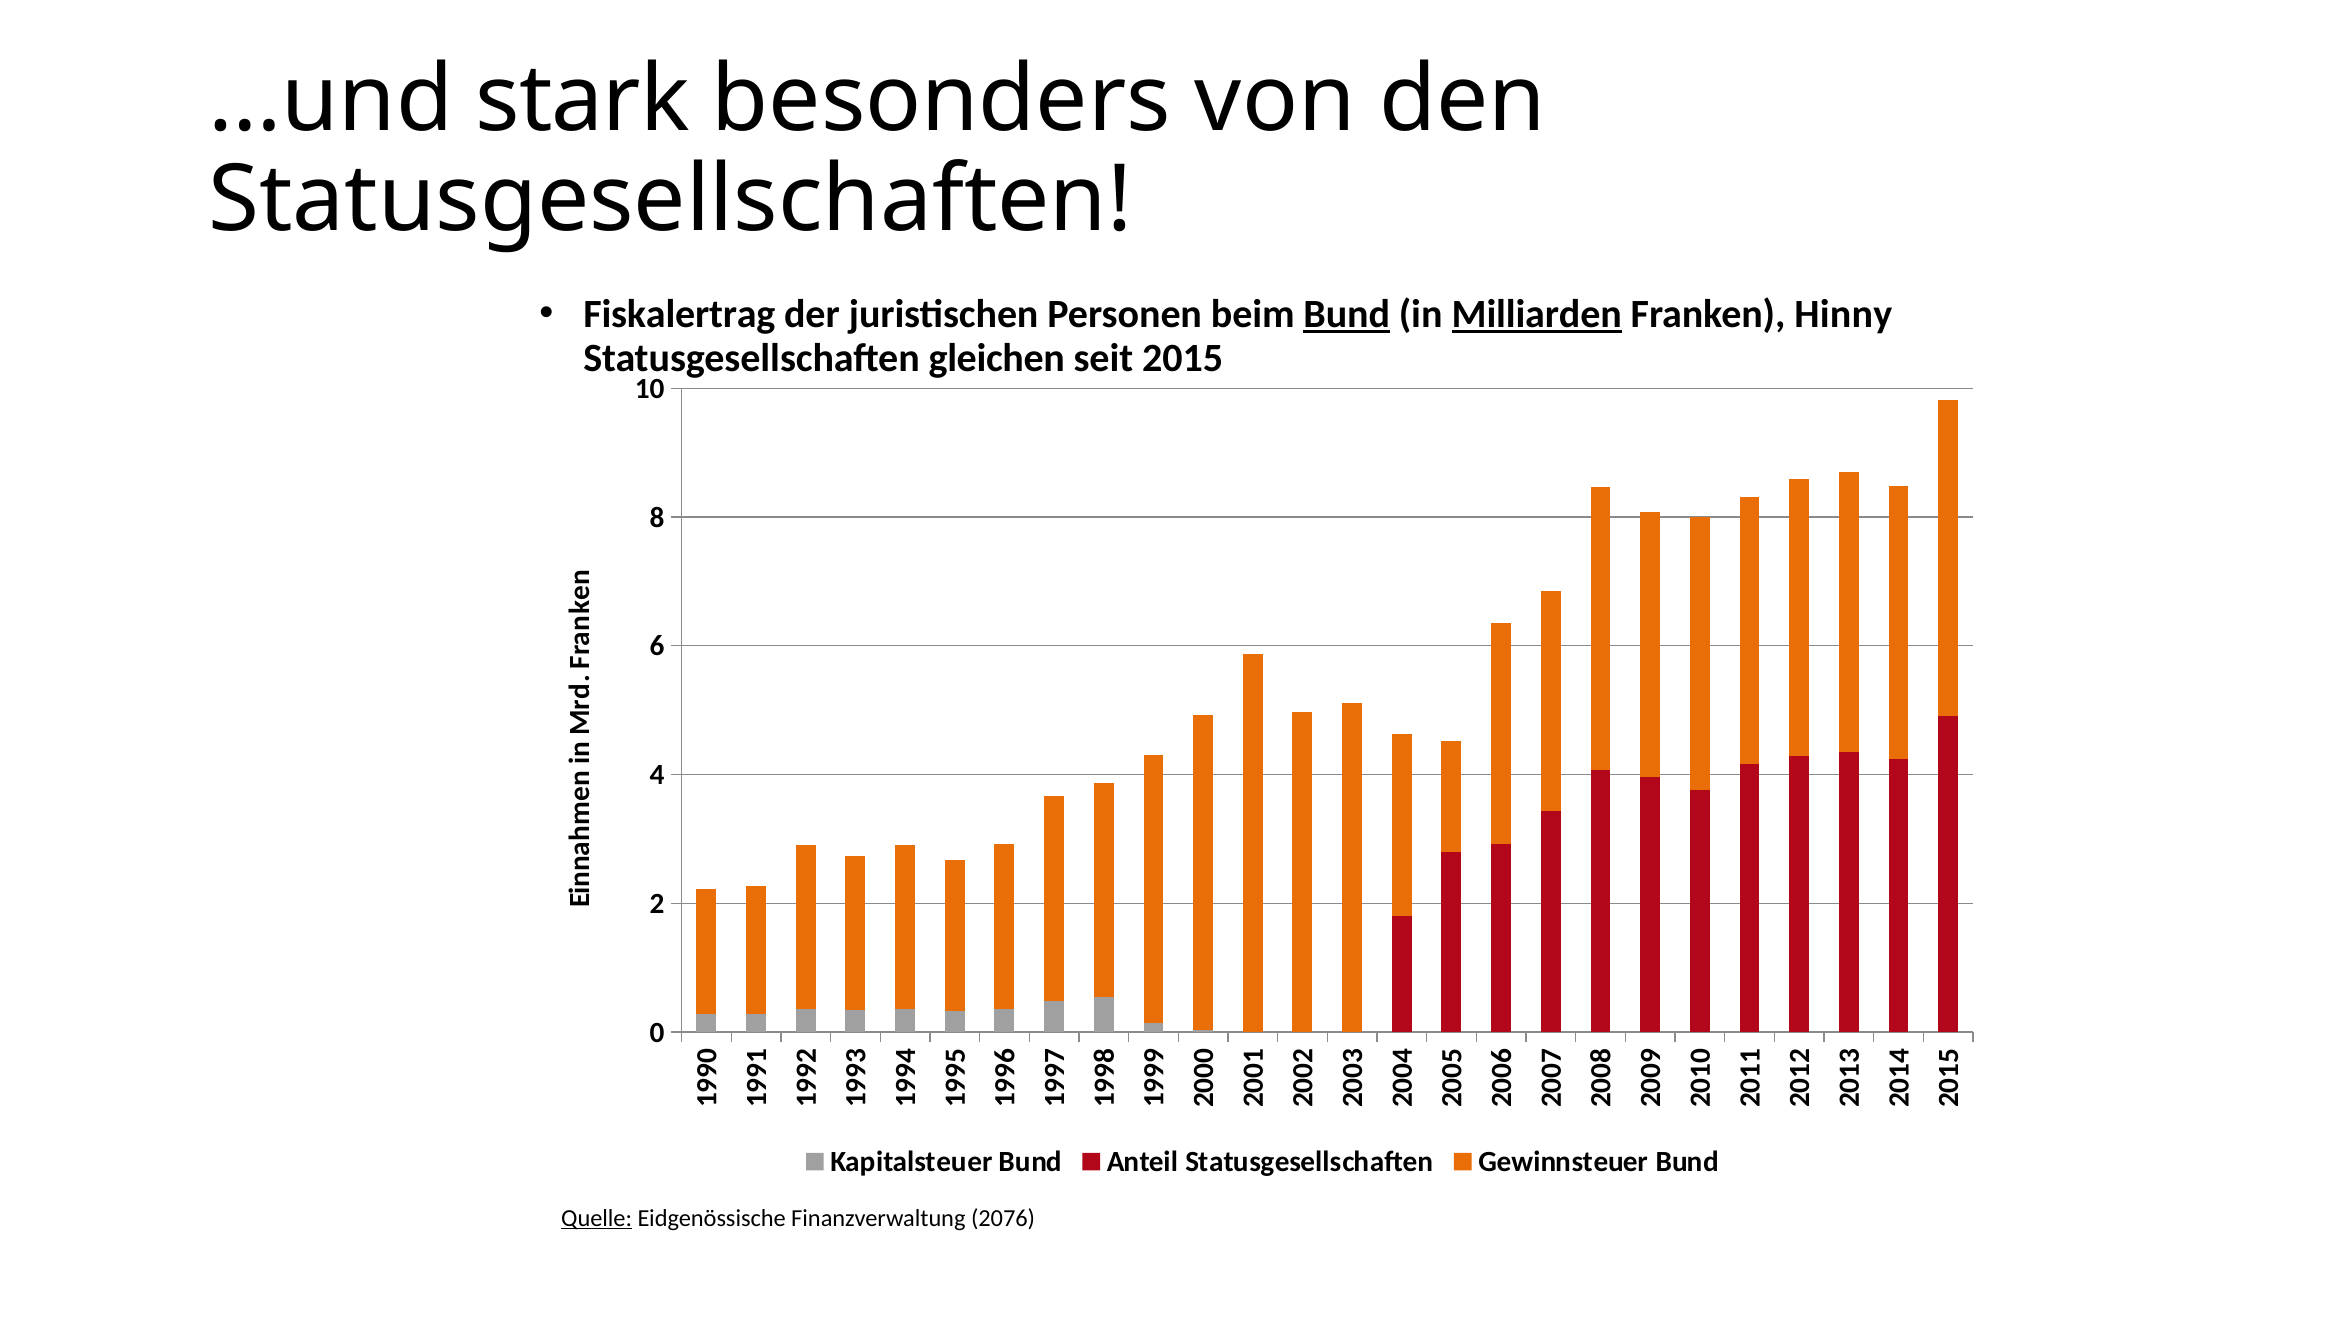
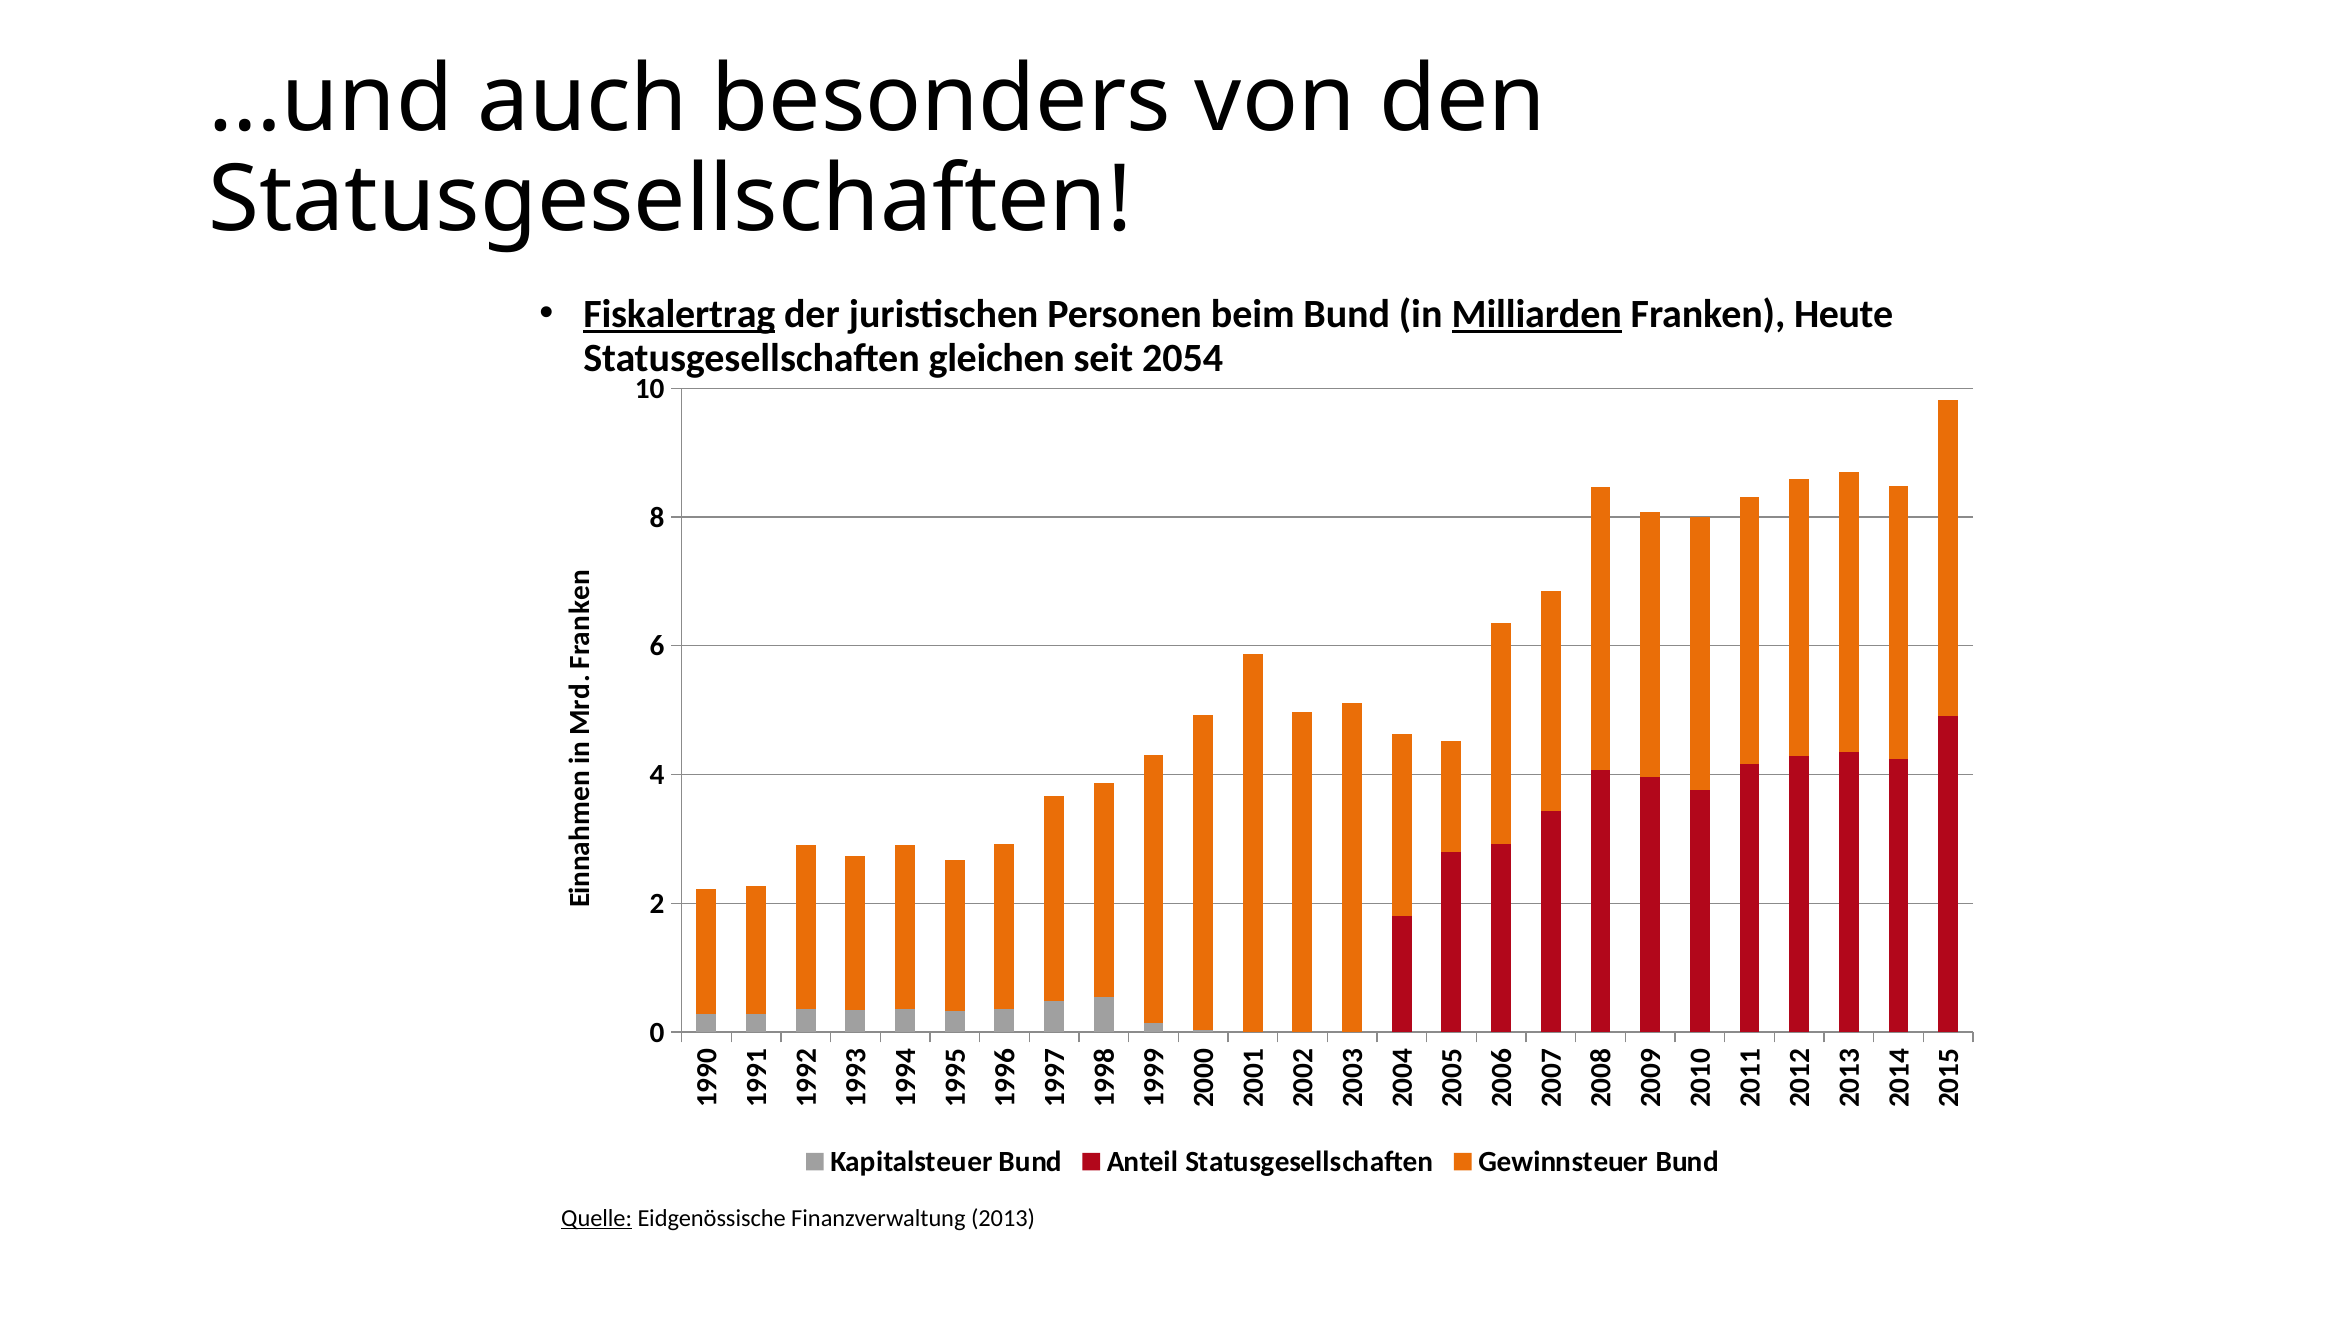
stark: stark -> auch
Fiskalertrag underline: none -> present
Bund at (1347, 314) underline: present -> none
Hinny: Hinny -> Heute
2015: 2015 -> 2054
2076: 2076 -> 2013
